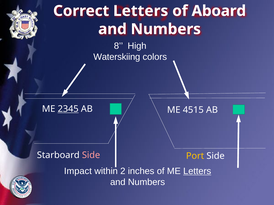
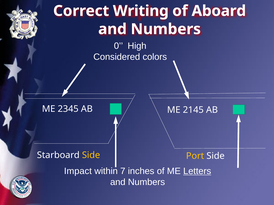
Correct Letters: Letters -> Writing
8: 8 -> 0
Waterskiing: Waterskiing -> Considered
2345 underline: present -> none
4515: 4515 -> 2145
Side at (91, 155) colour: pink -> yellow
2: 2 -> 7
